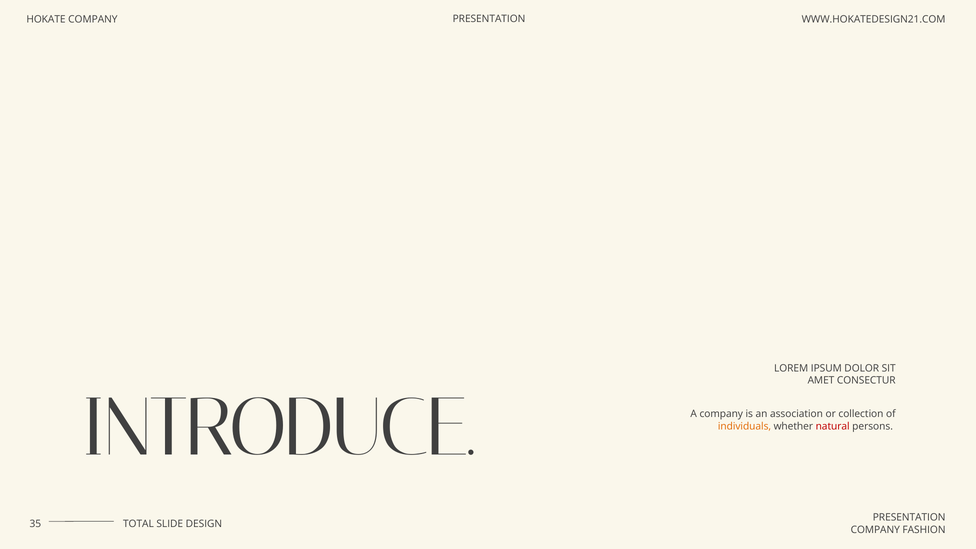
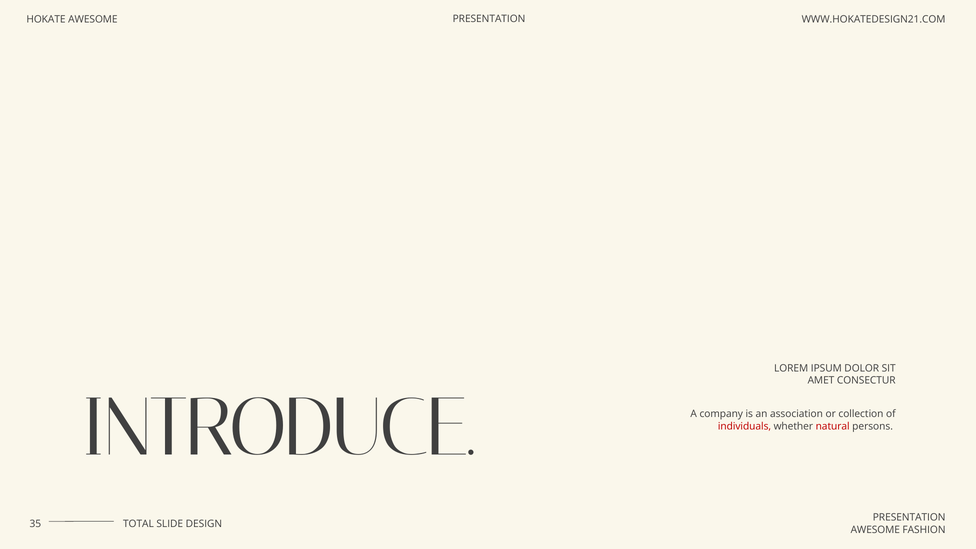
HOKATE COMPANY: COMPANY -> AWESOME
individuals colour: orange -> red
COMPANY at (875, 530): COMPANY -> AWESOME
